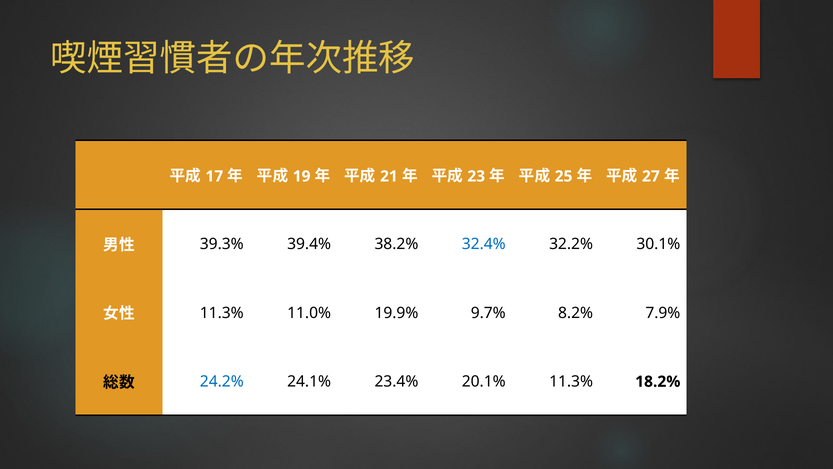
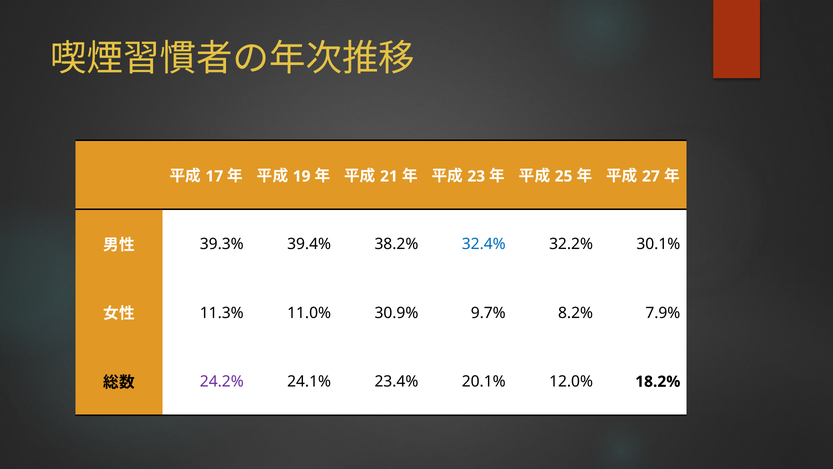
19.9%: 19.9% -> 30.9%
24.2% colour: blue -> purple
20.1% 11.3%: 11.3% -> 12.0%
